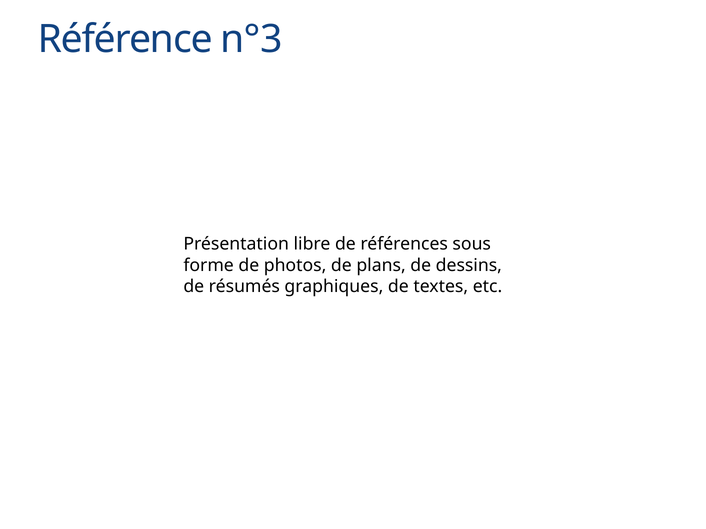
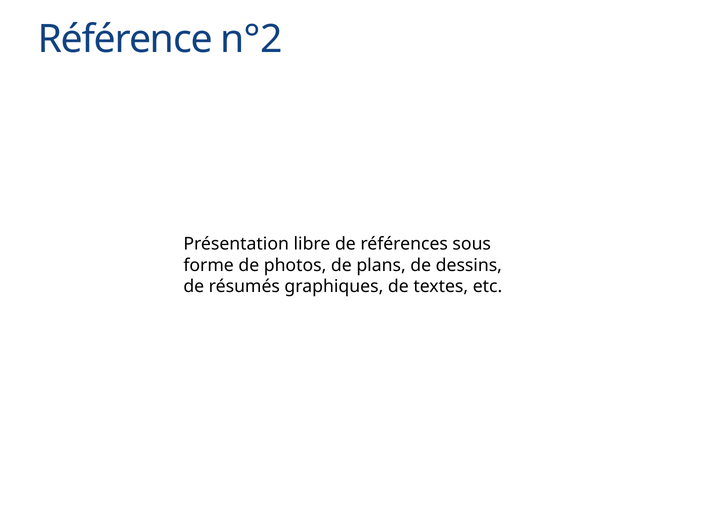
n°3: n°3 -> n°2
